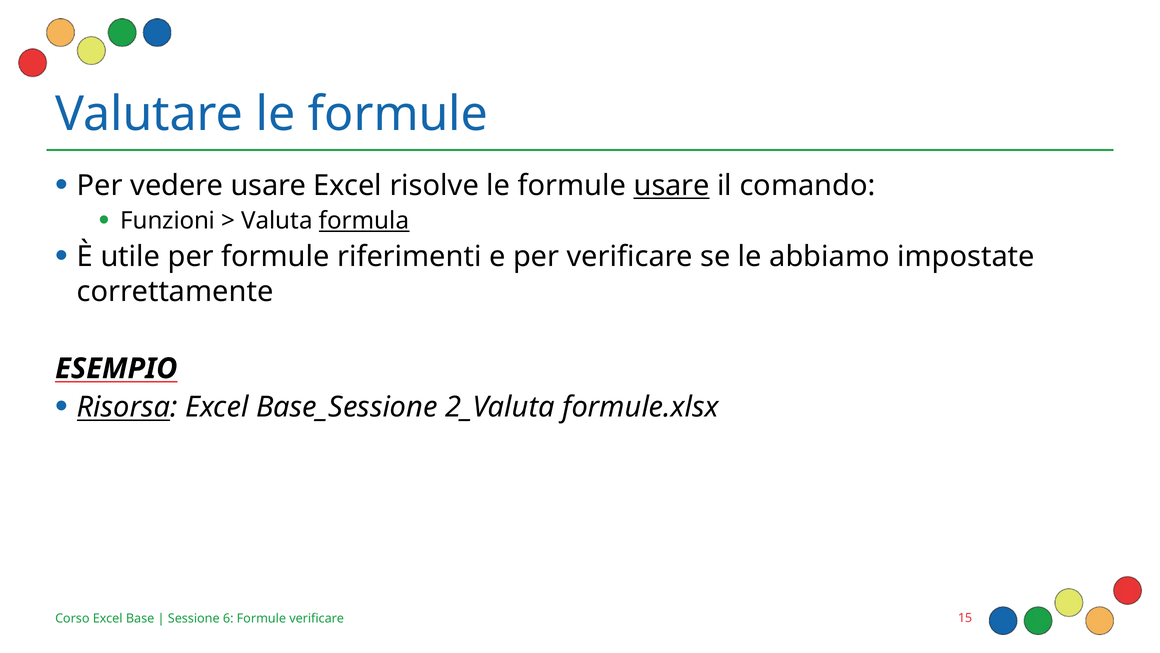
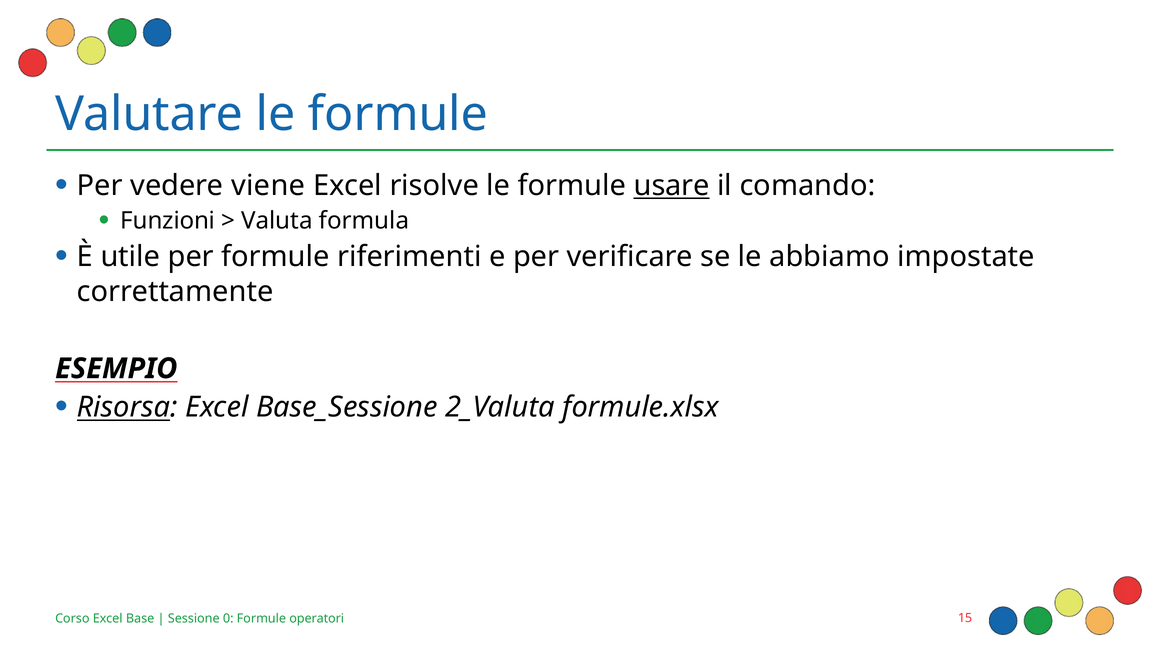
vedere usare: usare -> viene
formula underline: present -> none
6: 6 -> 0
Formule verificare: verificare -> operatori
